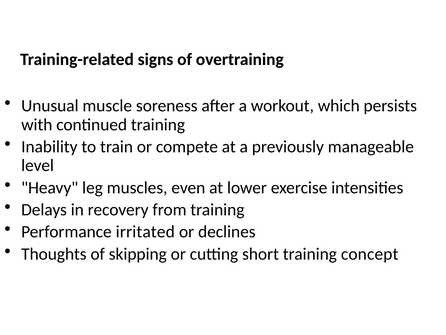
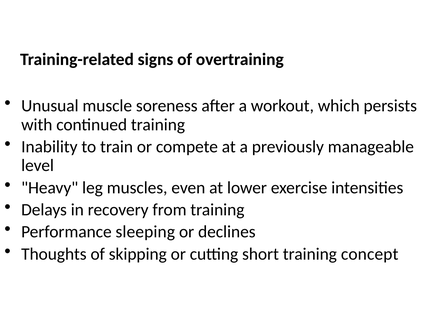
irritated: irritated -> sleeping
